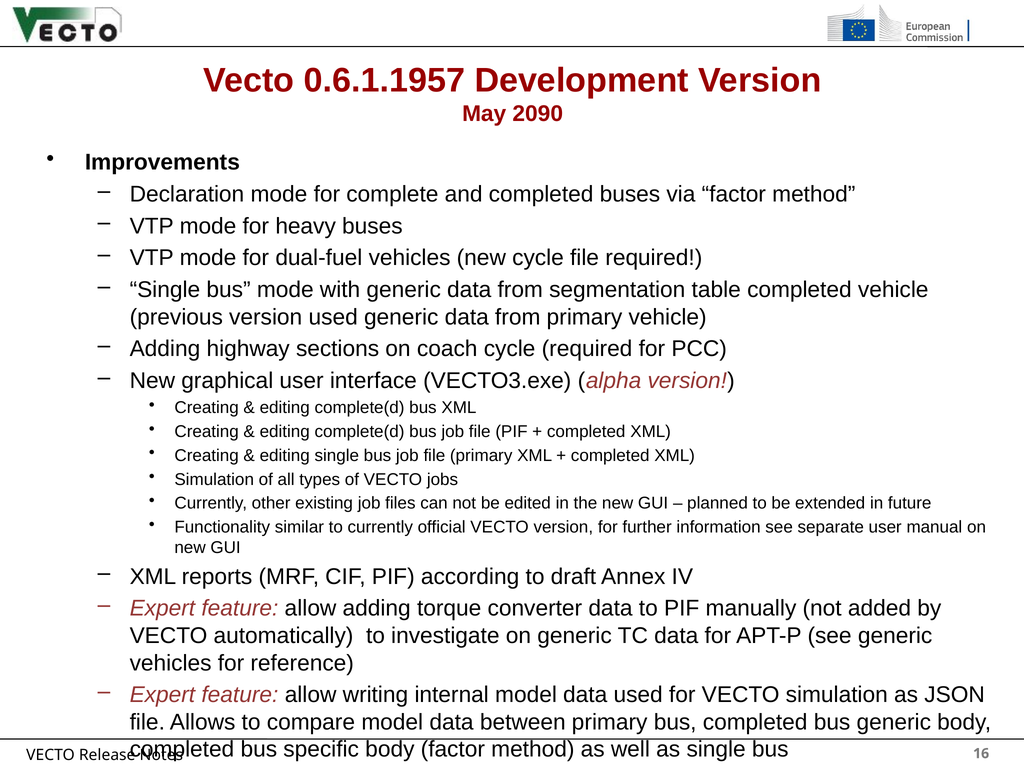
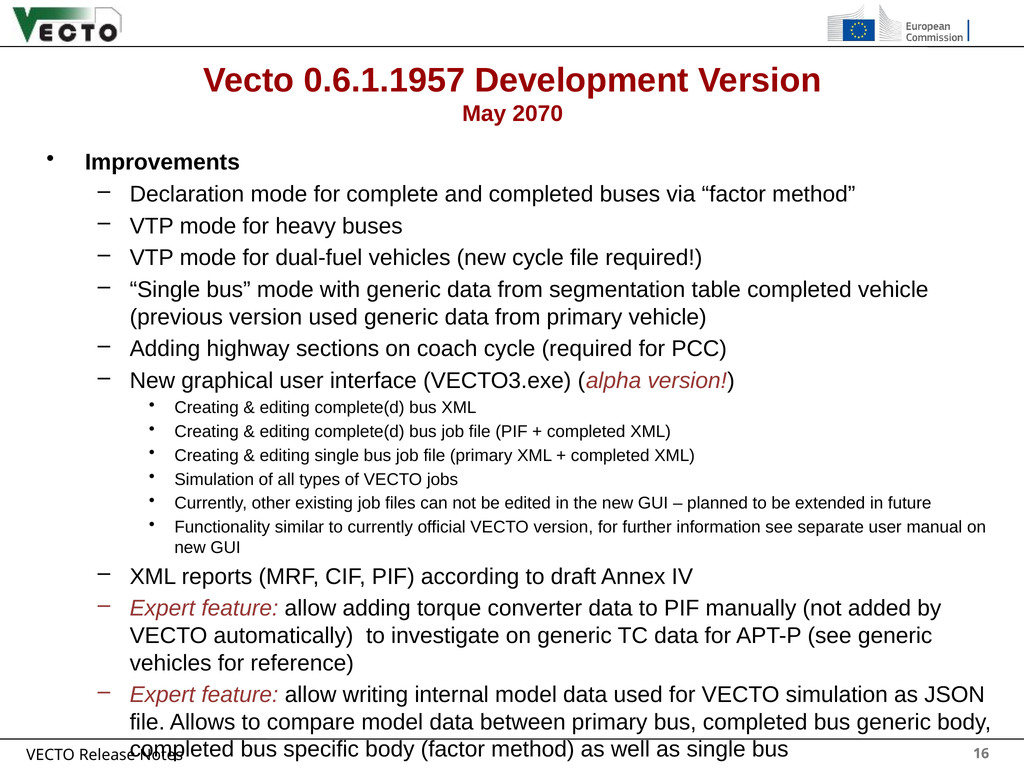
2090: 2090 -> 2070
